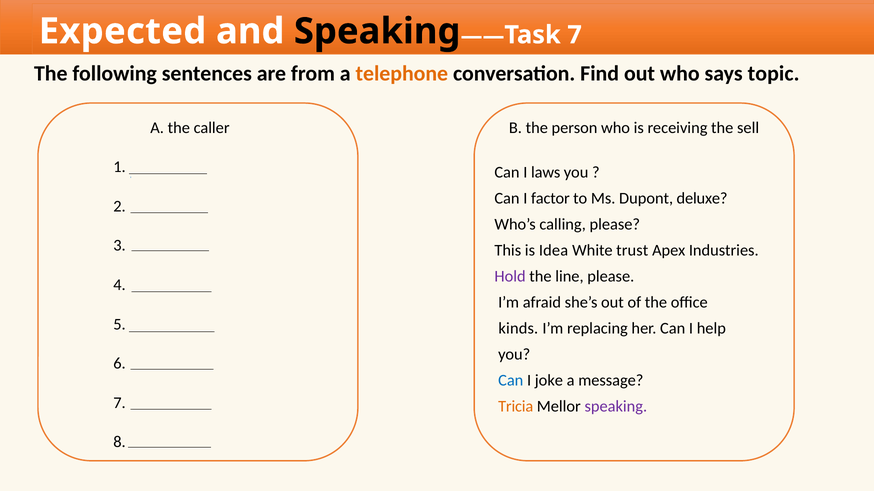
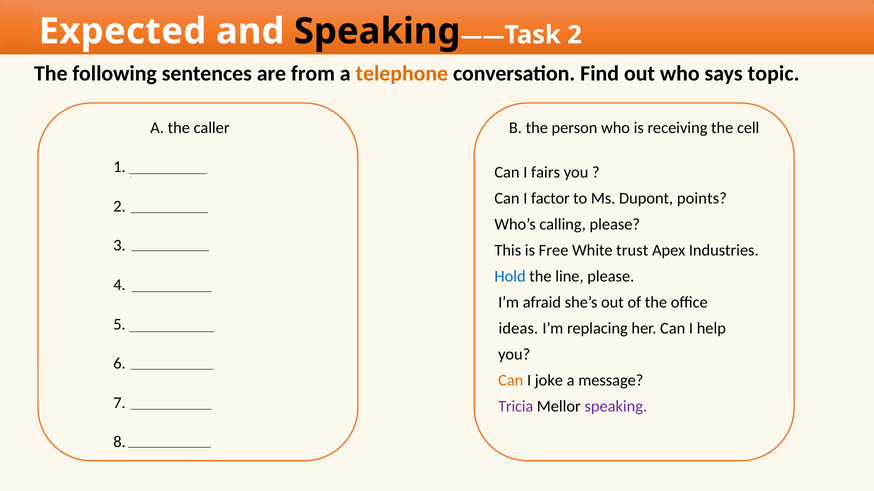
7 at (575, 35): 7 -> 2
sell: sell -> cell
laws: laws -> fairs
deluxe: deluxe -> points
Idea: Idea -> Free
Hold colour: purple -> blue
kinds: kinds -> ideas
Can at (511, 381) colour: blue -> orange
Tricia colour: orange -> purple
